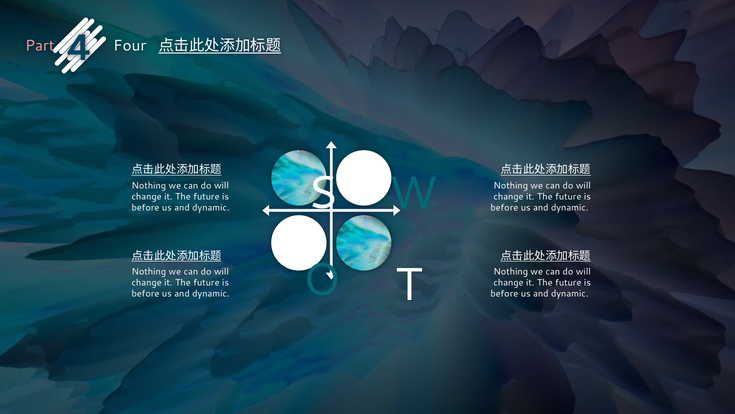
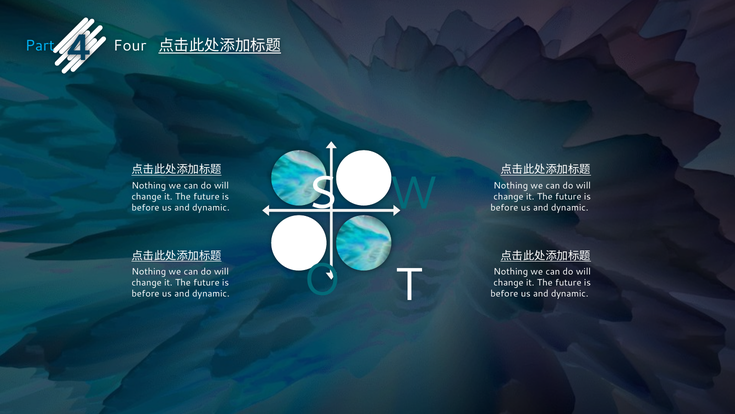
Part colour: pink -> light blue
